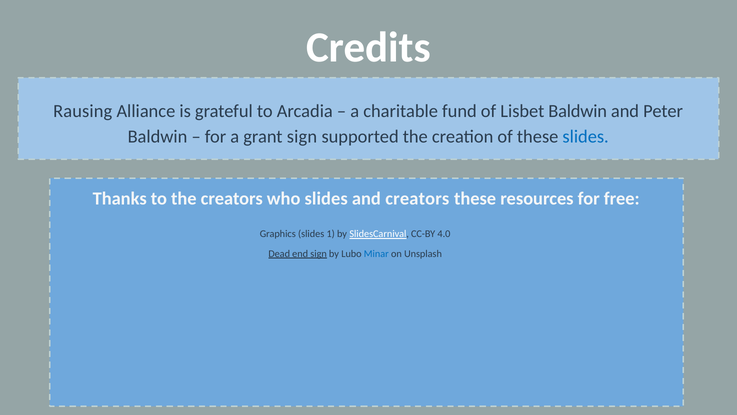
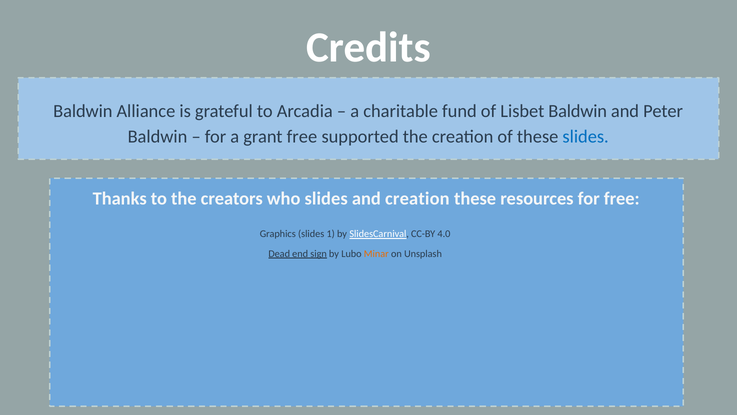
Rausing at (83, 111): Rausing -> Baldwin
grant sign: sign -> free
and creators: creators -> creation
Minar colour: blue -> orange
